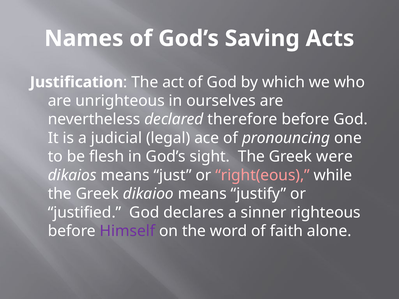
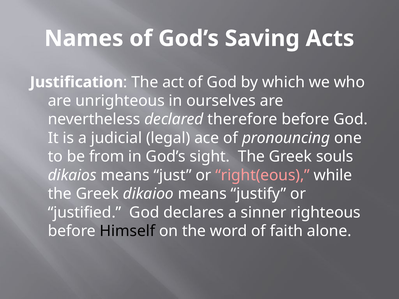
flesh: flesh -> from
were: were -> souls
Himself colour: purple -> black
